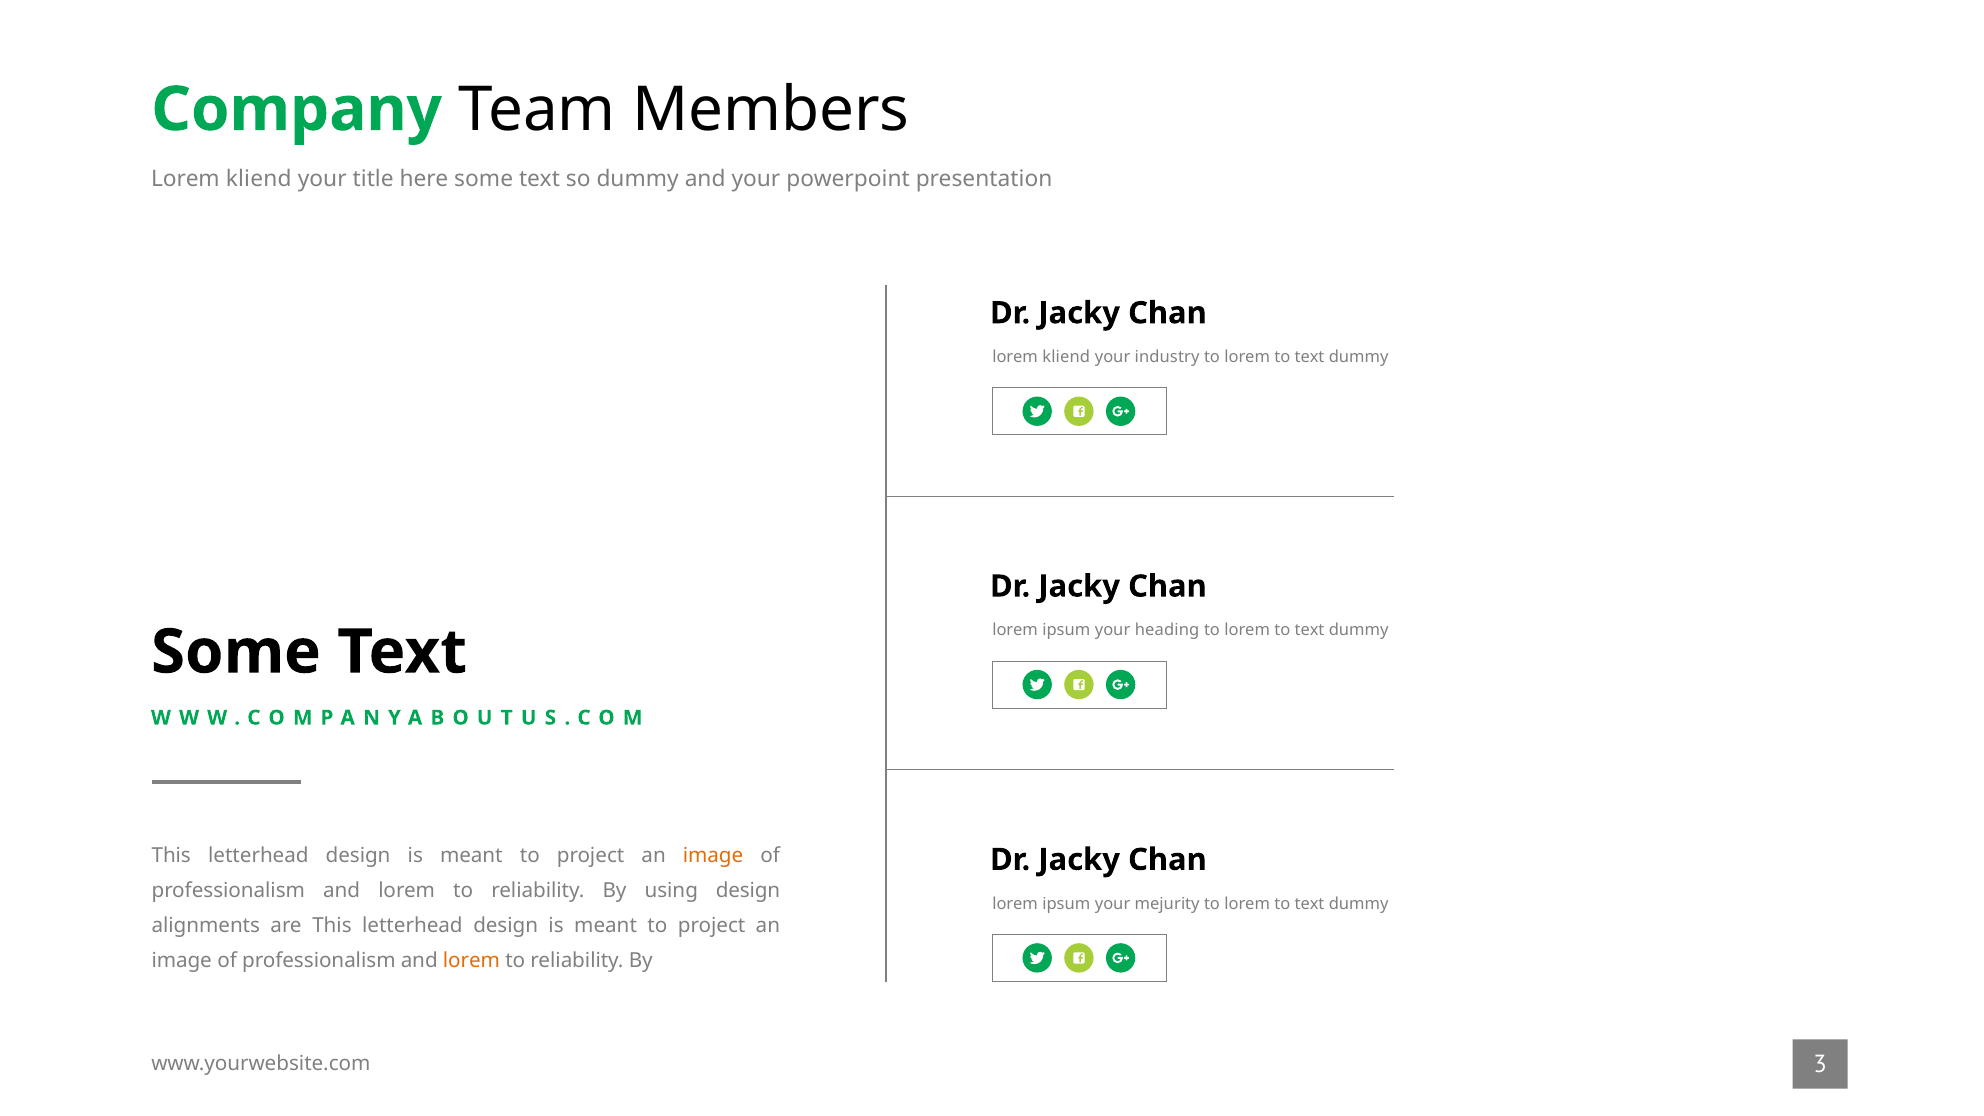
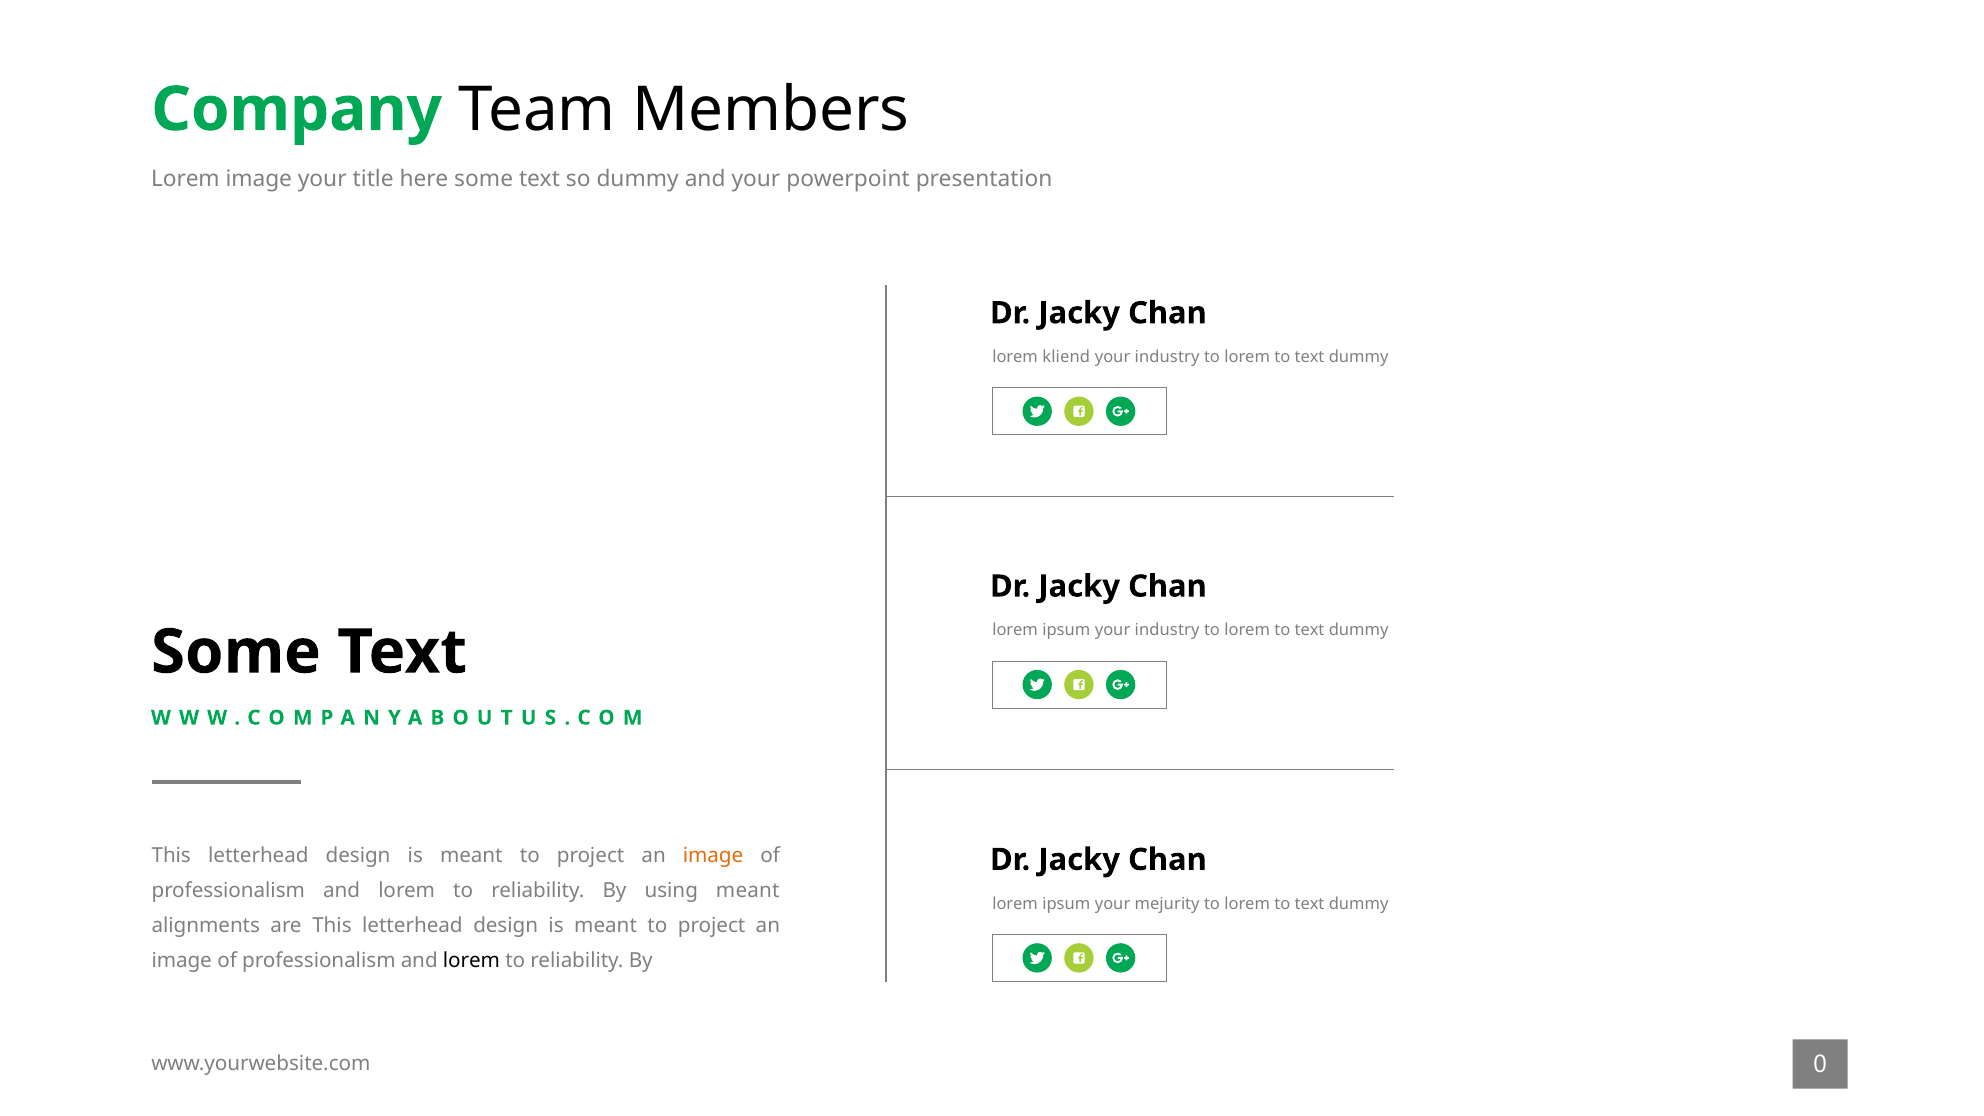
kliend at (259, 179): kliend -> image
ipsum your heading: heading -> industry
using design: design -> meant
lorem at (471, 961) colour: orange -> black
3: 3 -> 0
